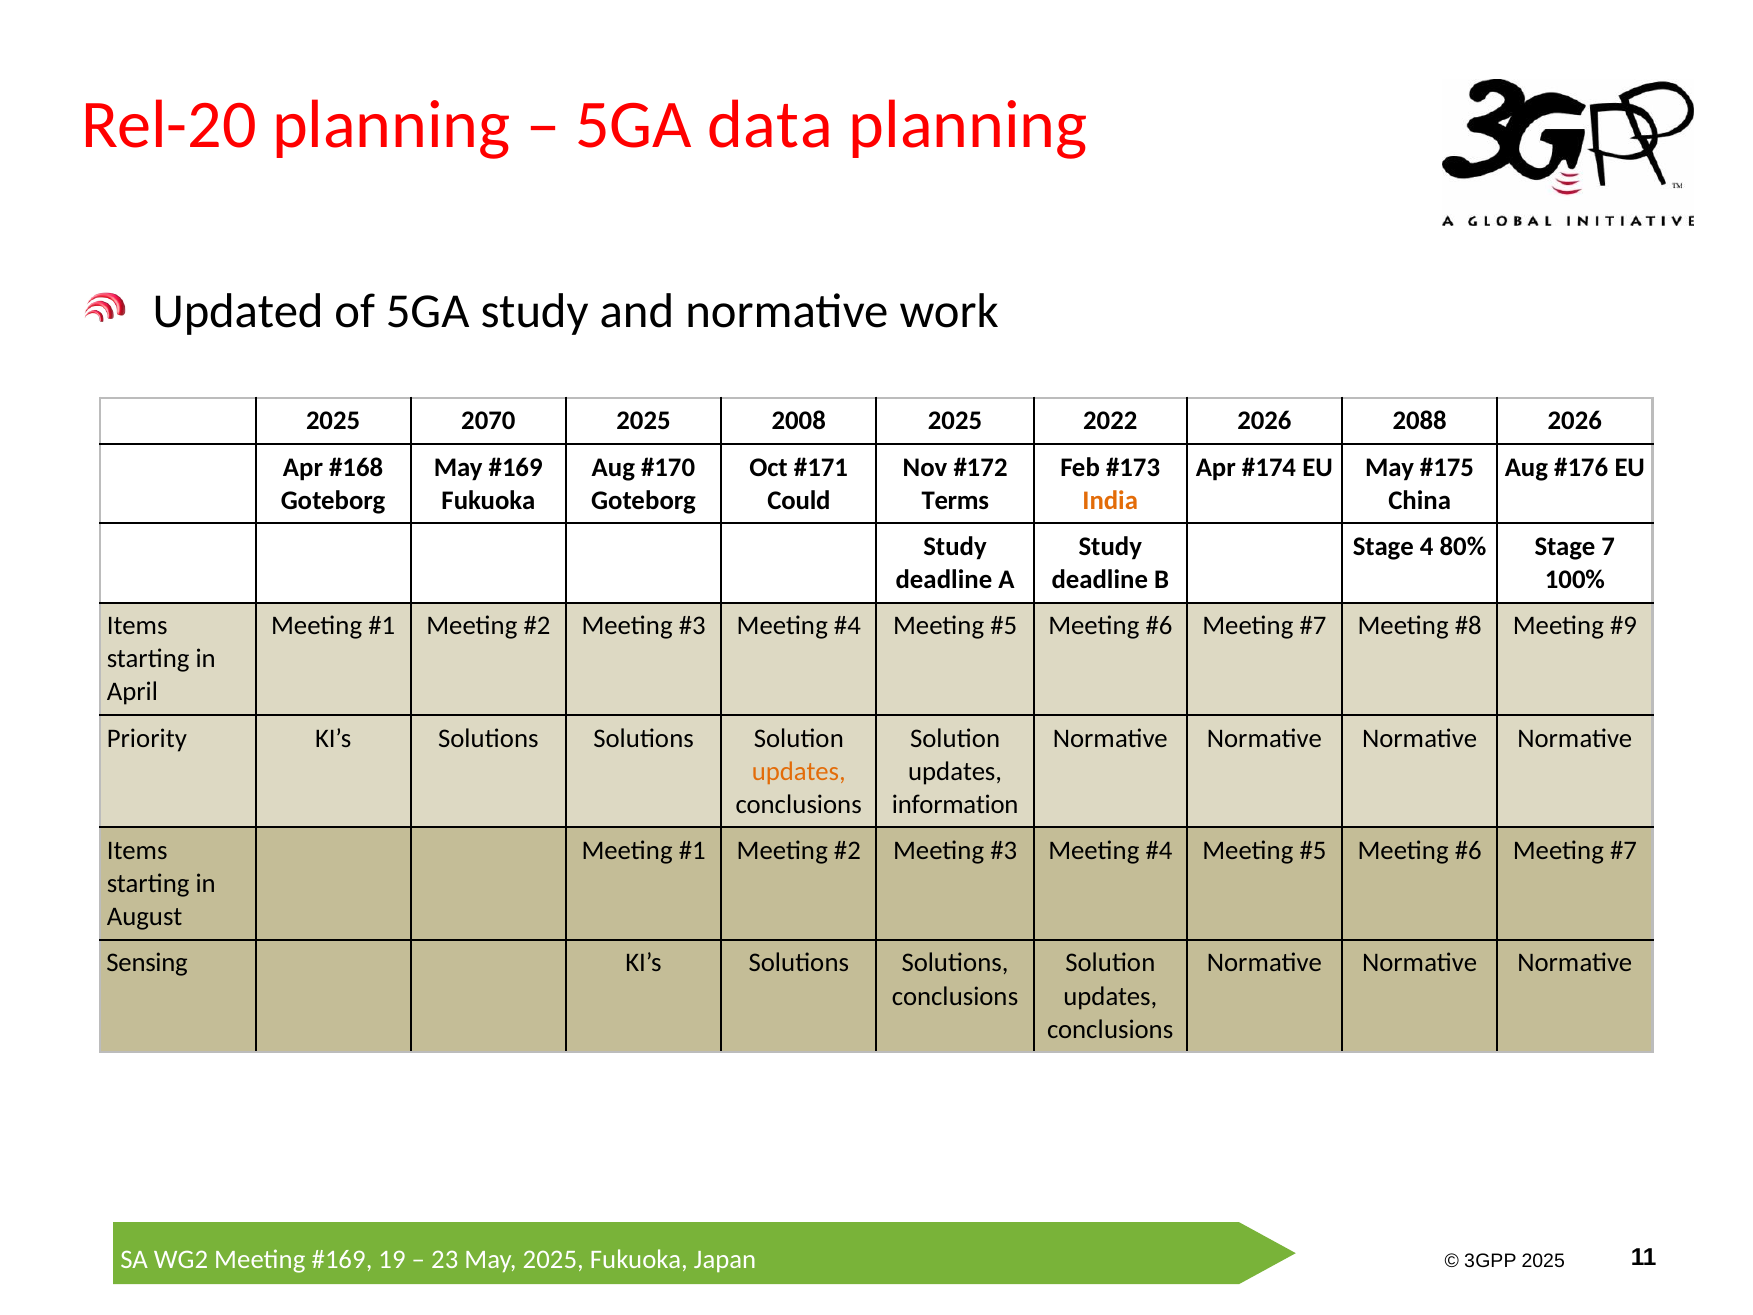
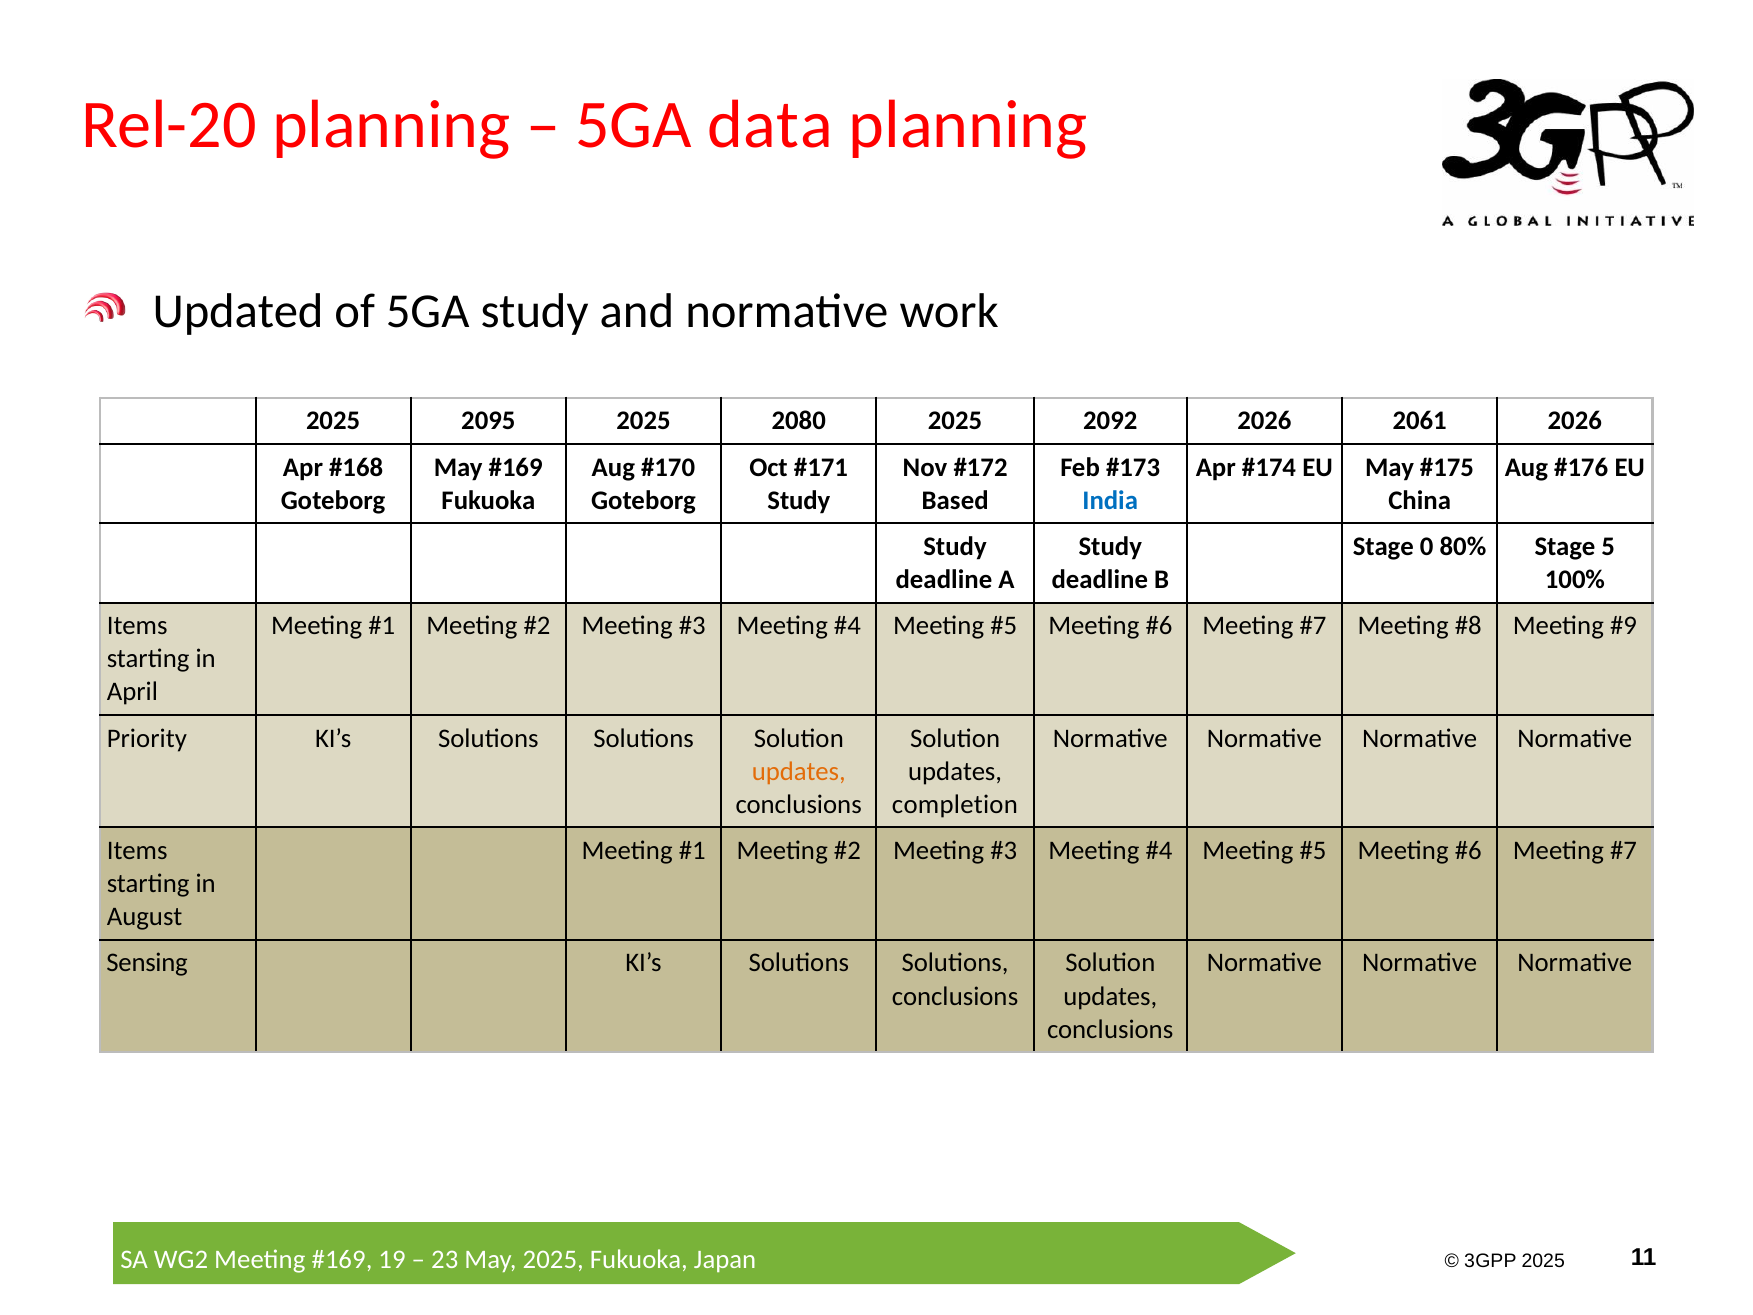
2070: 2070 -> 2095
2008: 2008 -> 2080
2022: 2022 -> 2092
2088: 2088 -> 2061
Could at (799, 500): Could -> Study
Terms: Terms -> Based
India colour: orange -> blue
4: 4 -> 0
7: 7 -> 5
information: information -> completion
